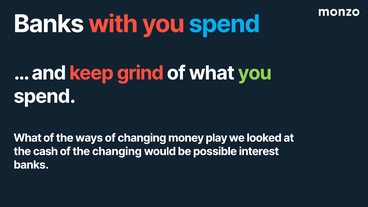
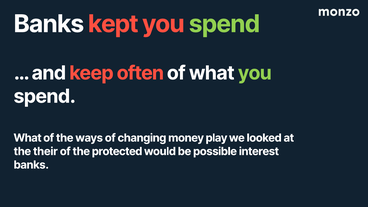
with: with -> kept
spend at (224, 24) colour: light blue -> light green
grind: grind -> often
cash: cash -> their
the changing: changing -> protected
